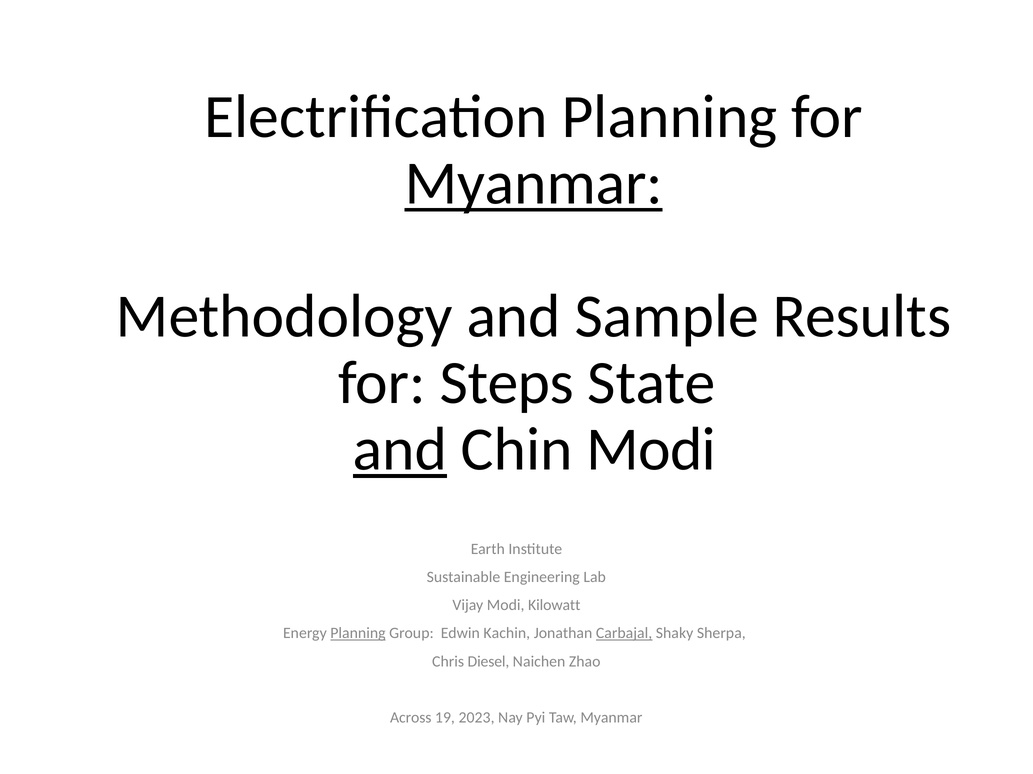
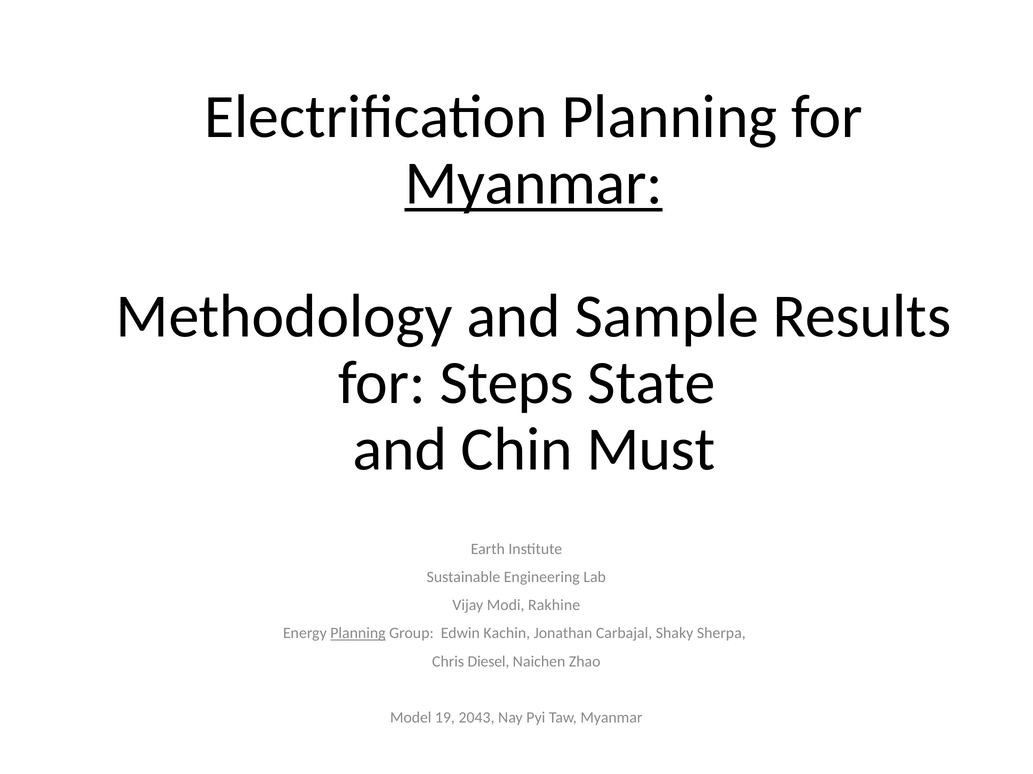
and at (400, 450) underline: present -> none
Chin Modi: Modi -> Must
Kilowatt: Kilowatt -> Rakhine
Carbajal underline: present -> none
Across: Across -> Model
2023: 2023 -> 2043
